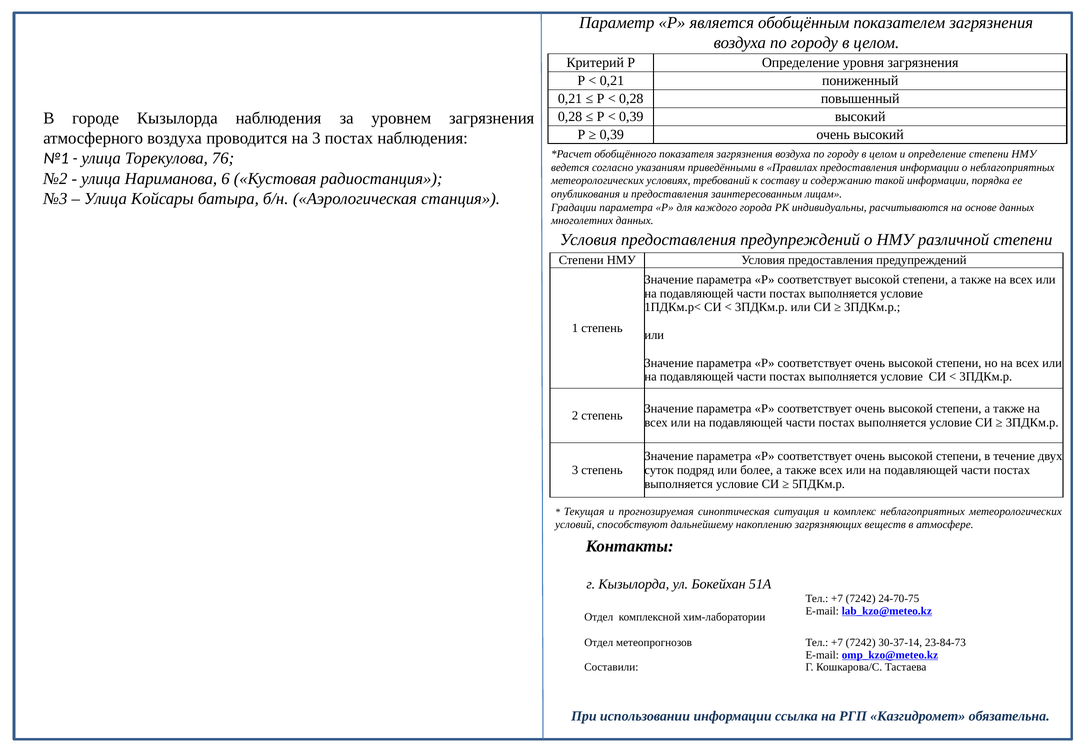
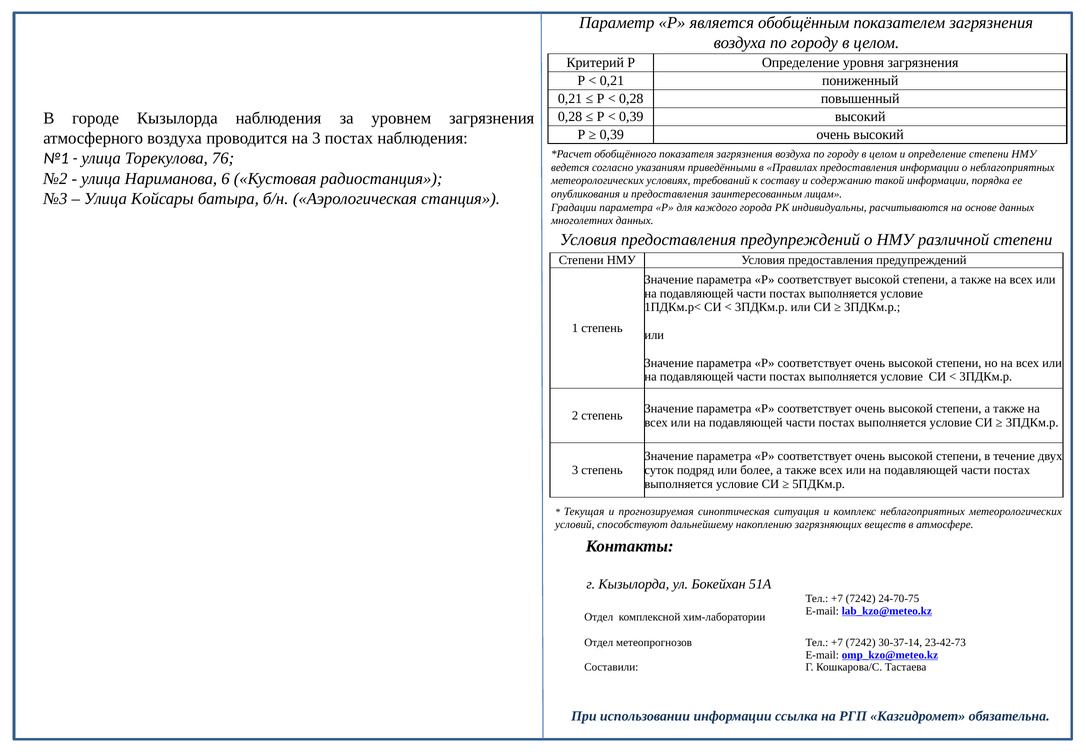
23-84-73: 23-84-73 -> 23-42-73
